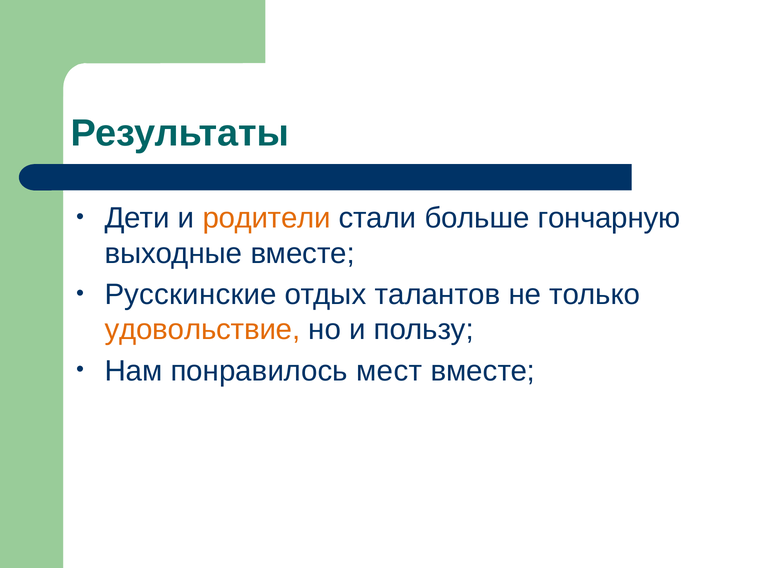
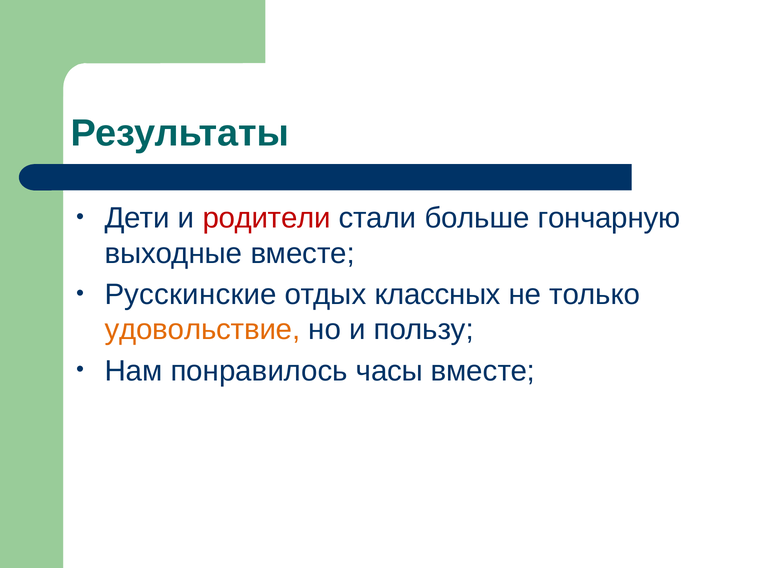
родители colour: orange -> red
талантов: талантов -> классных
мест: мест -> часы
